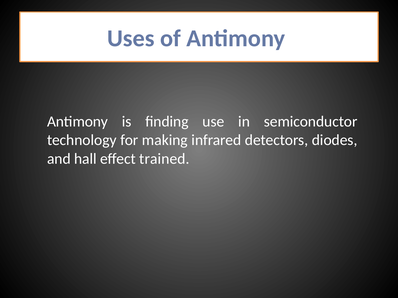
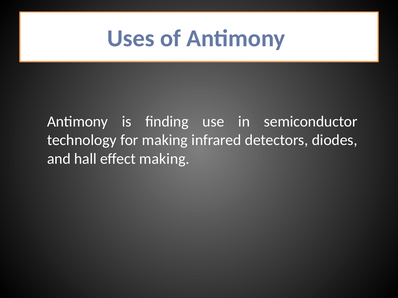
effect trained: trained -> making
